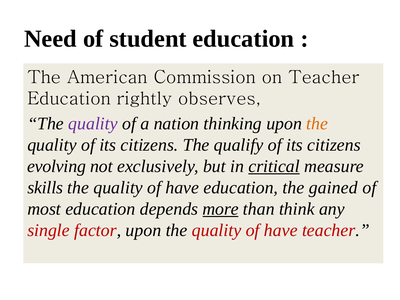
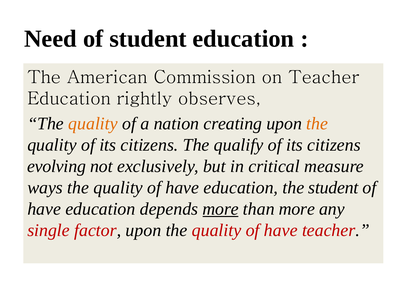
quality at (93, 124) colour: purple -> orange
thinking: thinking -> creating
critical underline: present -> none
skills: skills -> ways
the gained: gained -> student
most at (44, 209): most -> have
than think: think -> more
